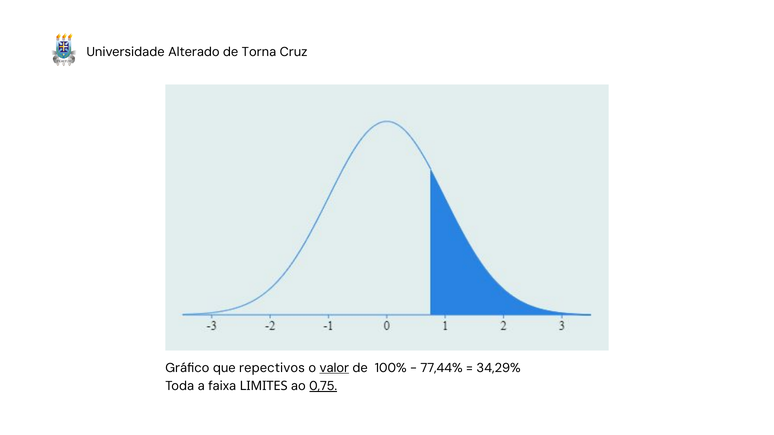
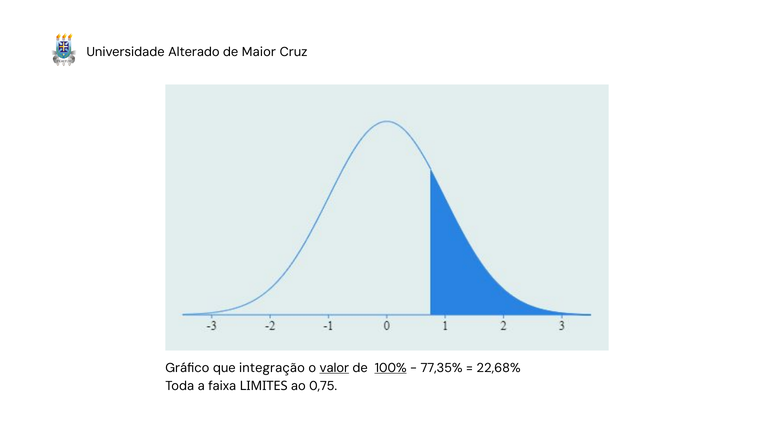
Torna: Torna -> Maior
repectivos: repectivos -> integração
100% underline: none -> present
77,44%: 77,44% -> 77,35%
34,29%: 34,29% -> 22,68%
0,75 underline: present -> none
